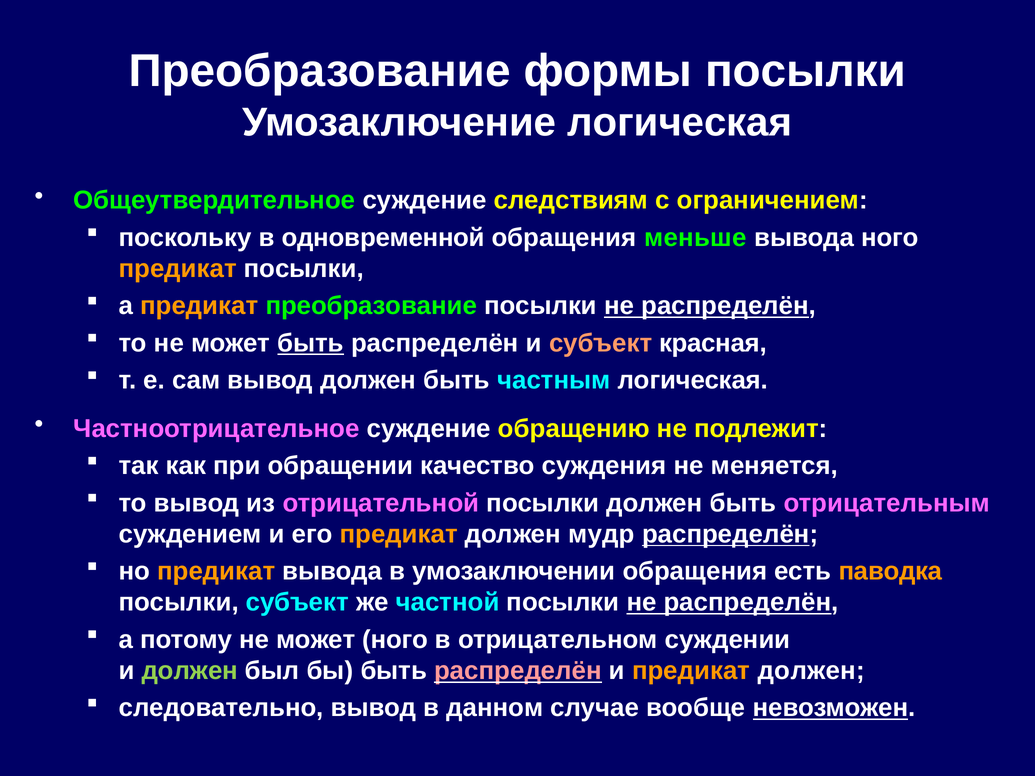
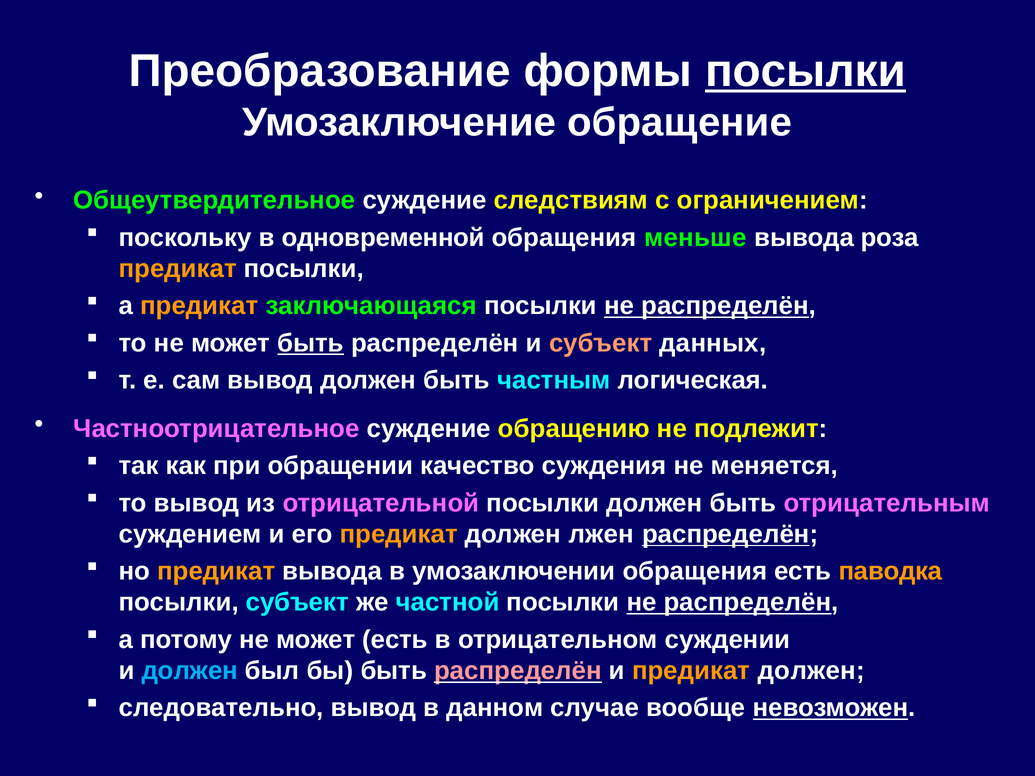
посылки at (805, 71) underline: none -> present
Умозаключение логическая: логическая -> обращение
вывода ного: ного -> роза
предикат преобразование: преобразование -> заключающаяся
красная: красная -> данных
мудр: мудр -> лжен
может ного: ного -> есть
должен at (190, 671) colour: light green -> light blue
